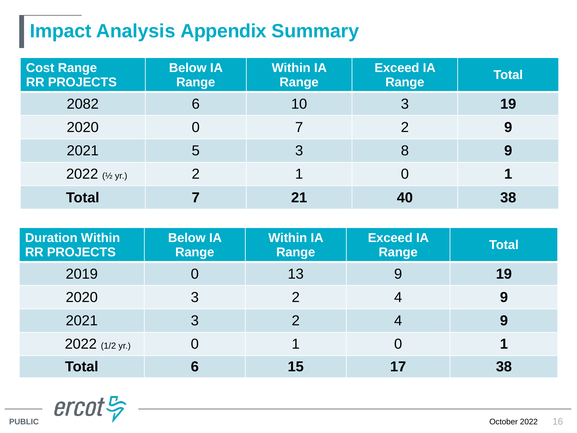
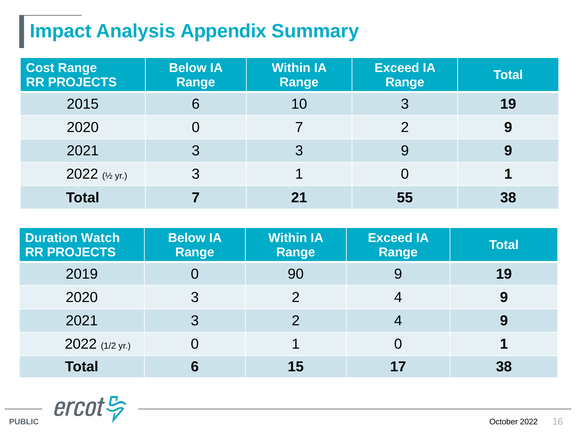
2082: 2082 -> 2015
5 at (196, 151): 5 -> 3
3 8: 8 -> 9
yr 2: 2 -> 3
40: 40 -> 55
Duration Within: Within -> Watch
13: 13 -> 90
